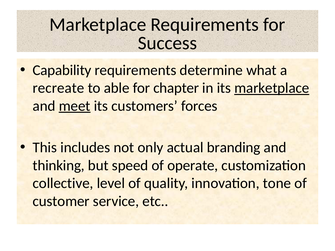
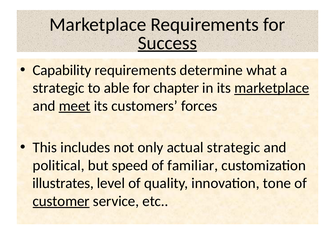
Success underline: none -> present
recreate at (58, 88): recreate -> strategic
actual branding: branding -> strategic
thinking: thinking -> political
operate: operate -> familiar
collective: collective -> illustrates
customer underline: none -> present
